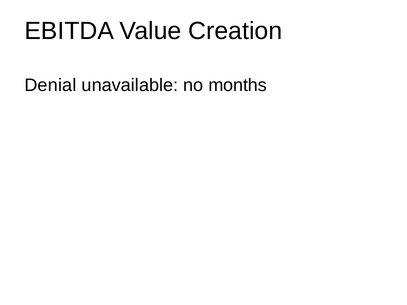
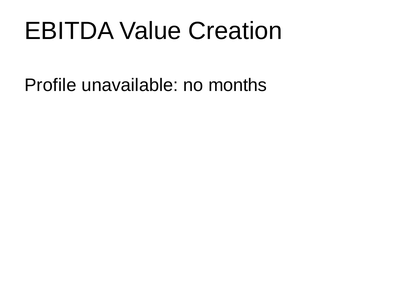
Denial: Denial -> Profile
